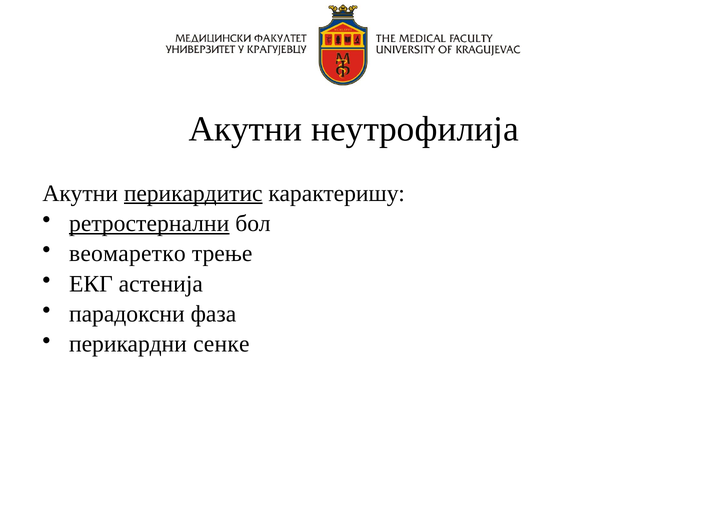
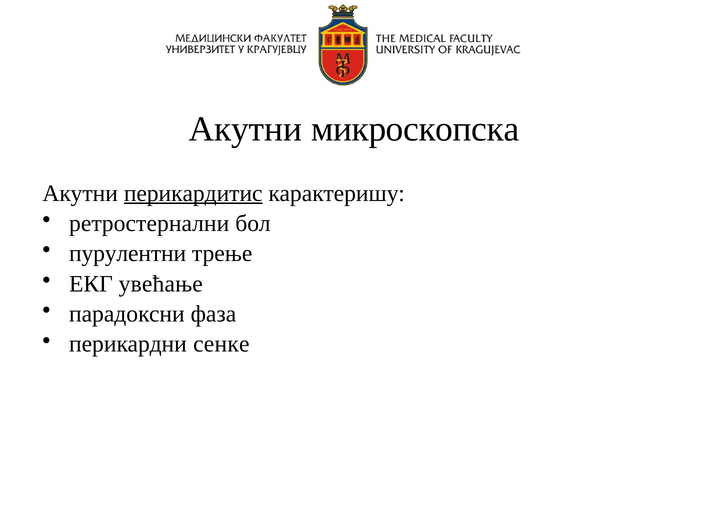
неутрофилија: неутрофилија -> микроскопска
ретростернални underline: present -> none
веомаретко: веомаретко -> пурулентни
астенија: астенија -> увећање
